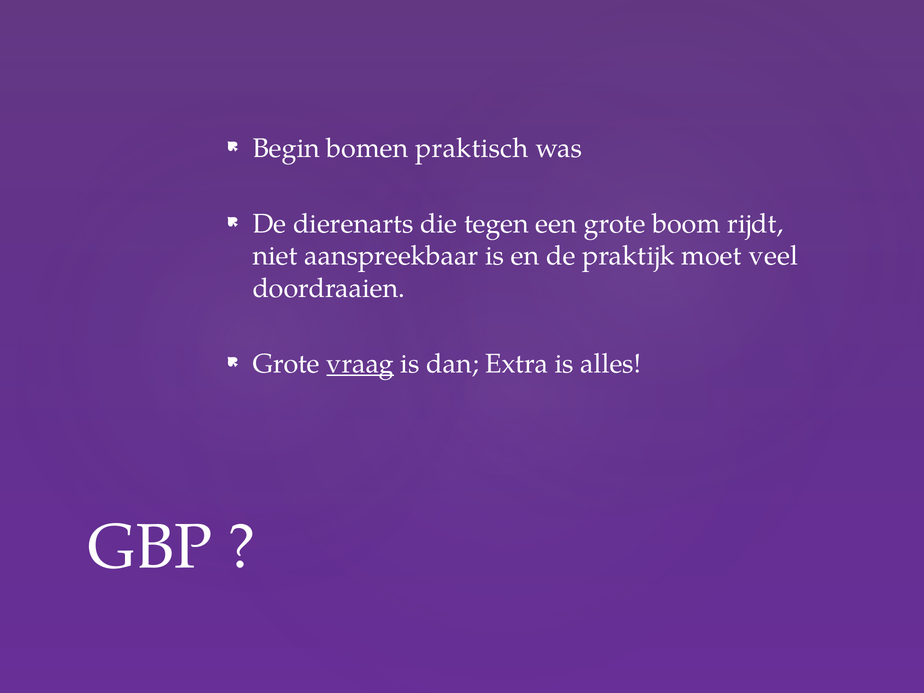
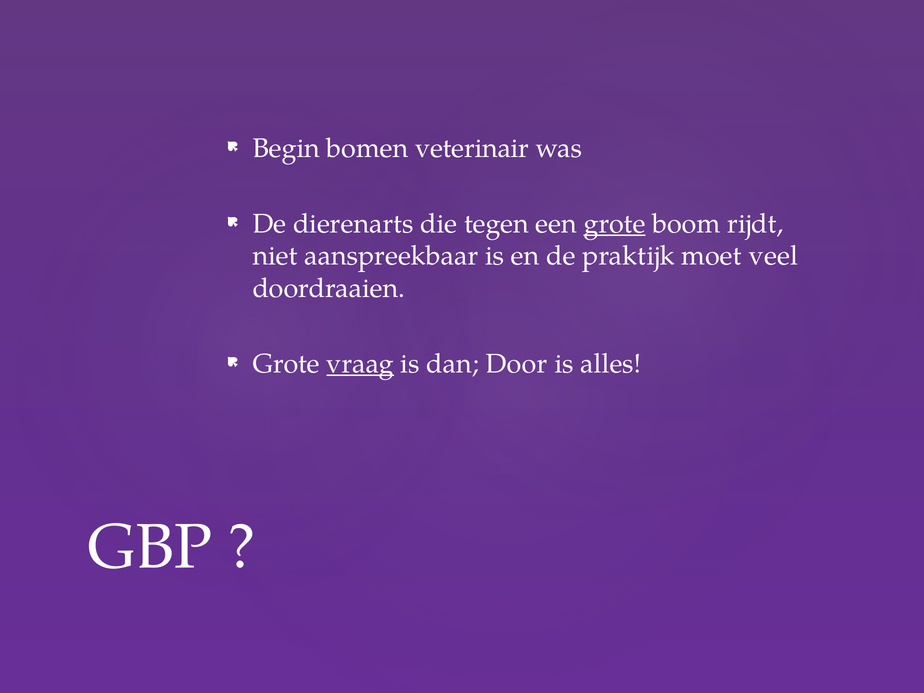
praktisch: praktisch -> veterinair
grote at (615, 224) underline: none -> present
Extra: Extra -> Door
